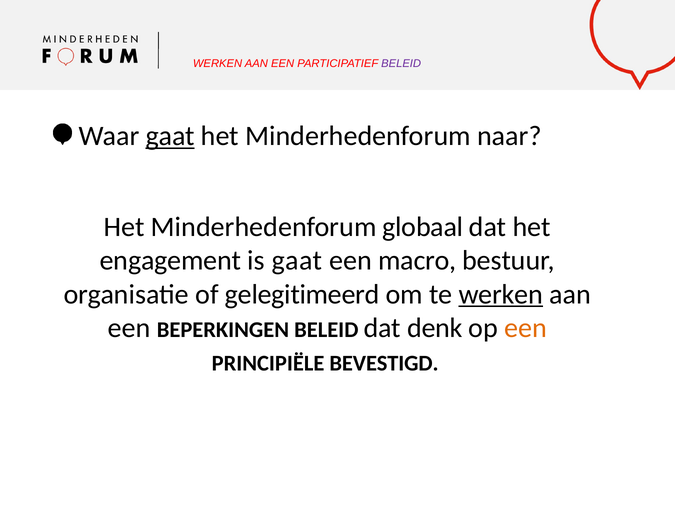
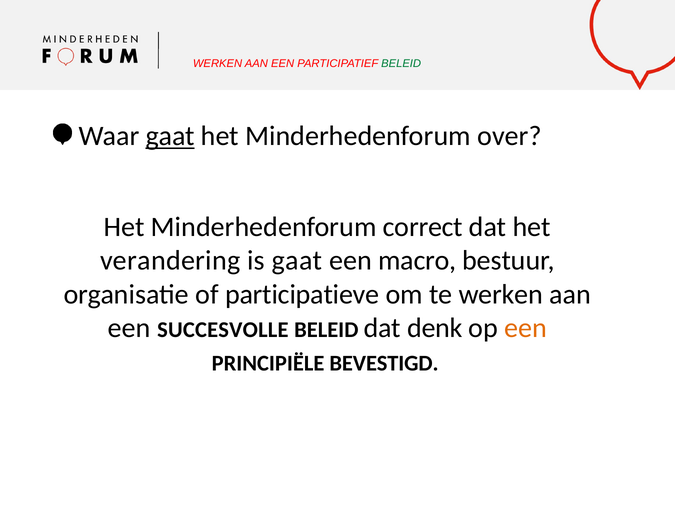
BELEID at (401, 63) colour: purple -> green
naar: naar -> over
globaal: globaal -> correct
engagement: engagement -> verandering
gelegitimeerd: gelegitimeerd -> participatieve
werken at (501, 294) underline: present -> none
BEPERKINGEN: BEPERKINGEN -> SUCCESVOLLE
